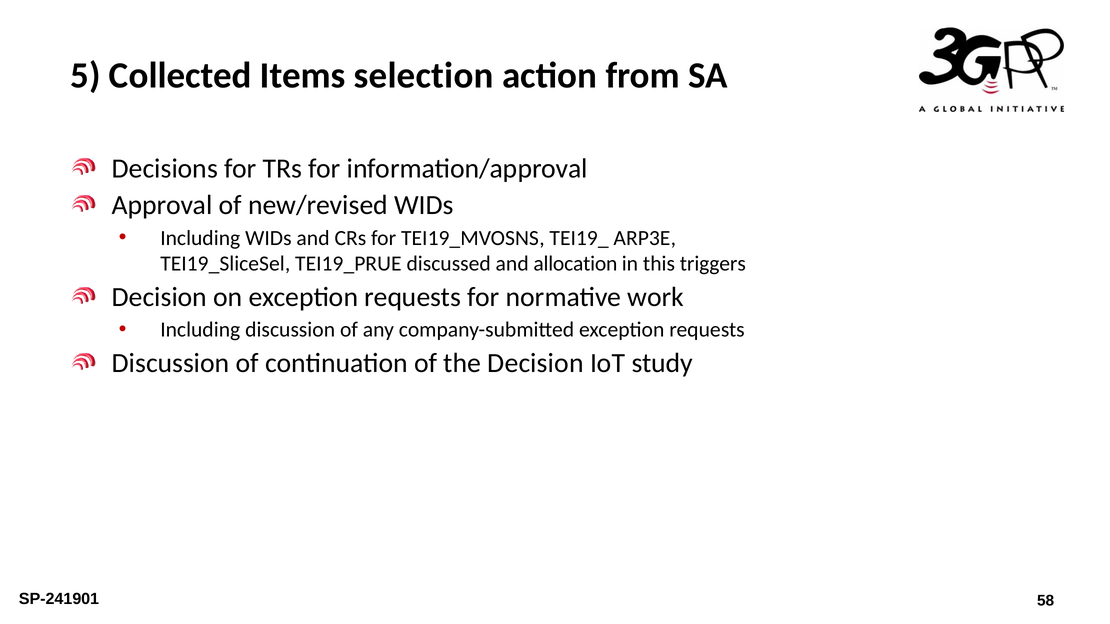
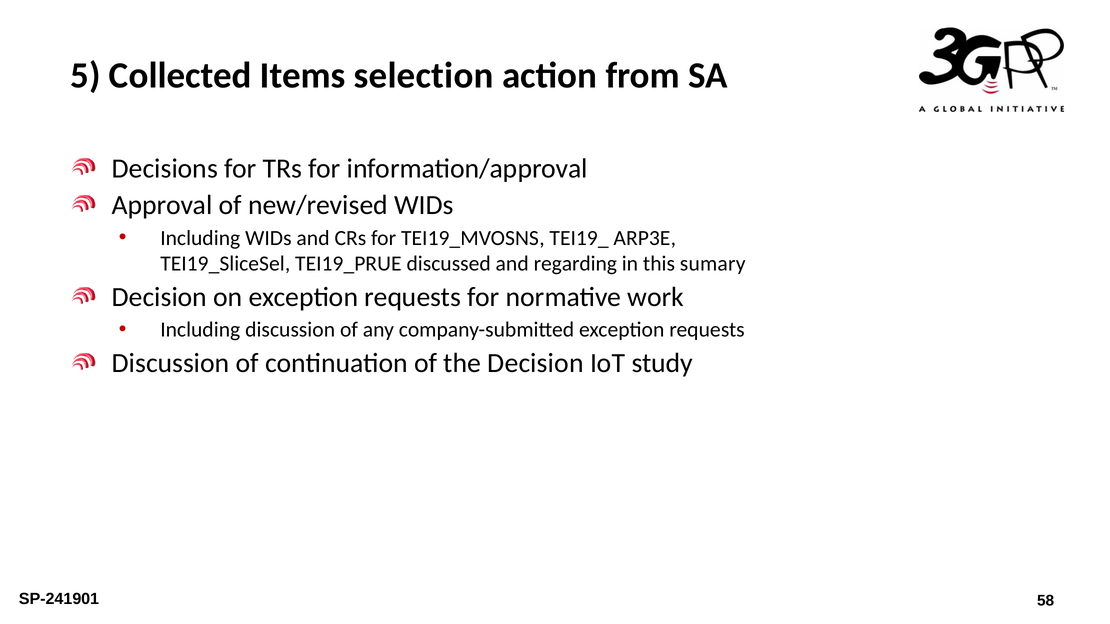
allocation: allocation -> regarding
triggers: triggers -> sumary
